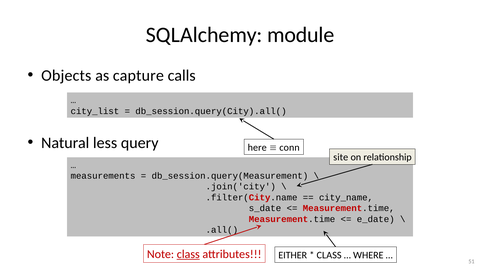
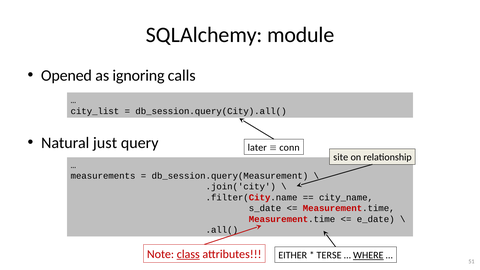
Objects: Objects -> Opened
capture: capture -> ignoring
less: less -> just
here: here -> later
CLASS at (329, 255): CLASS -> TERSE
WHERE underline: none -> present
